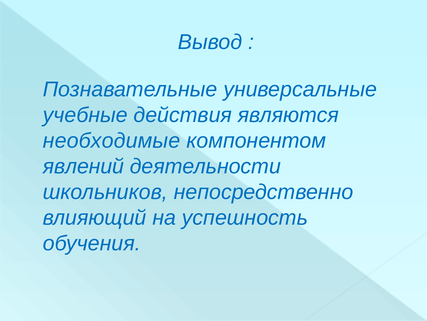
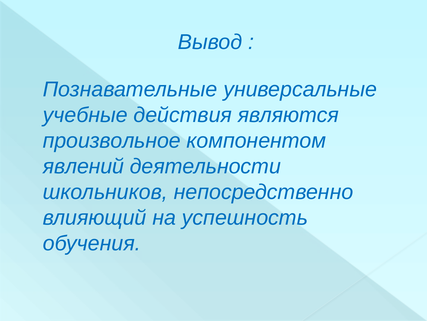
необходимые: необходимые -> произвольное
